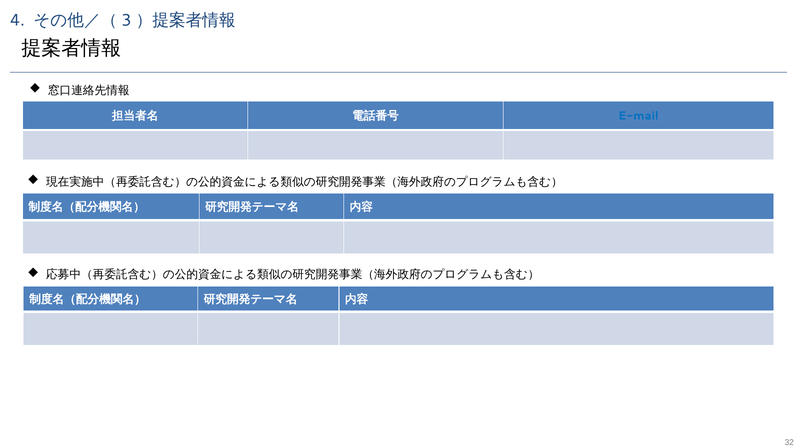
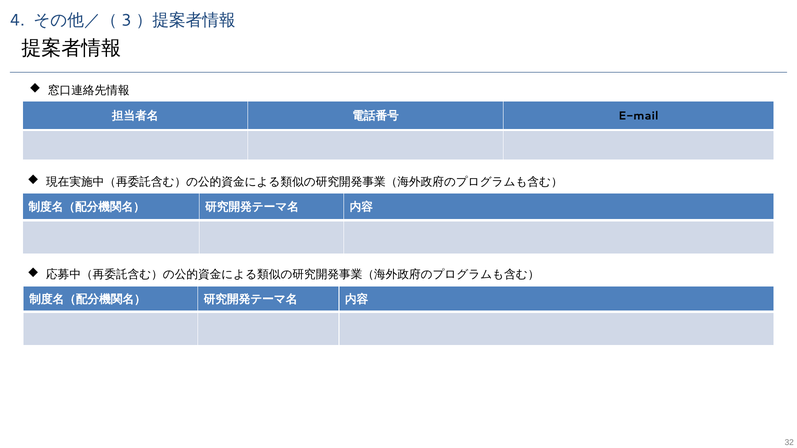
E-mail colour: blue -> black
